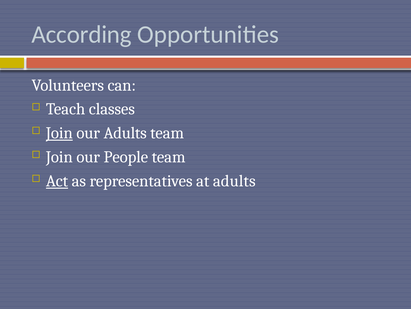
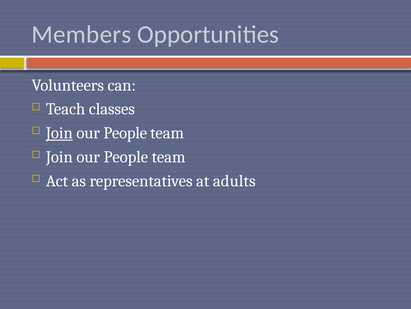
According: According -> Members
Adults at (125, 133): Adults -> People
Act underline: present -> none
